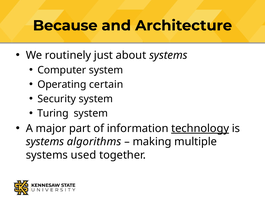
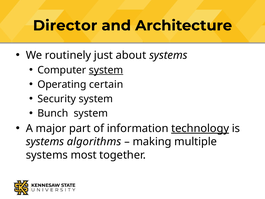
Because: Because -> Director
system at (106, 70) underline: none -> present
Turing: Turing -> Bunch
used: used -> most
